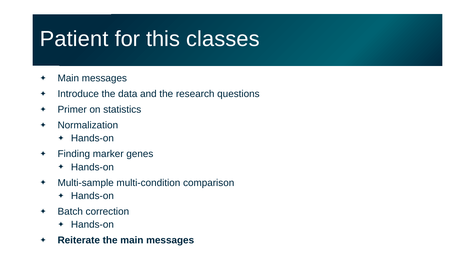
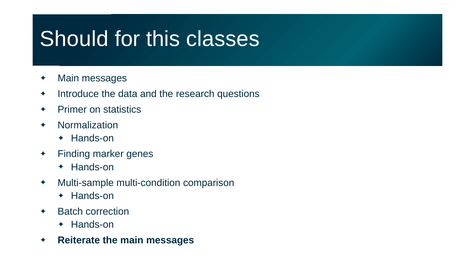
Patient: Patient -> Should
